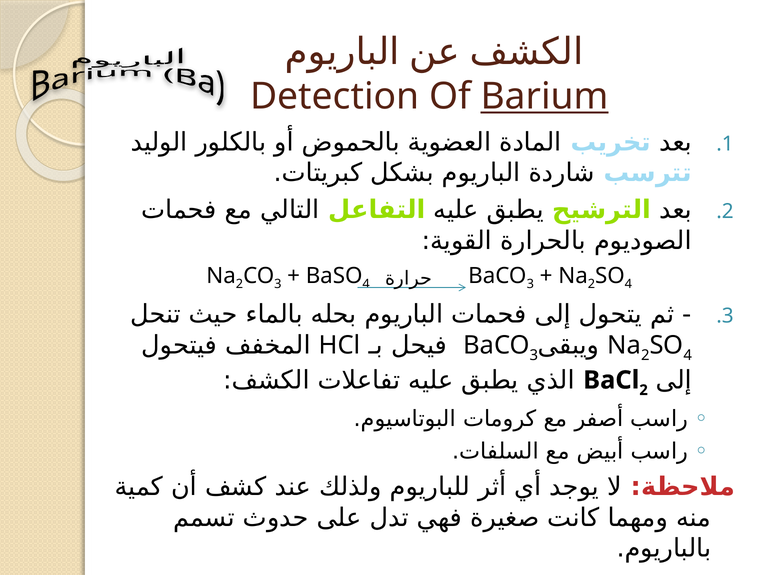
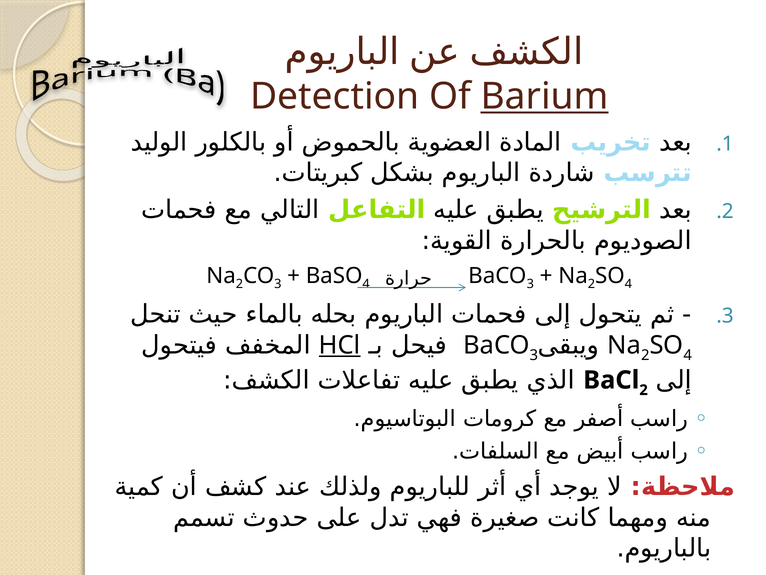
HCl underline: none -> present
